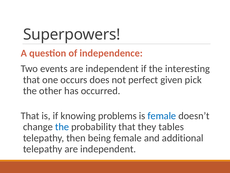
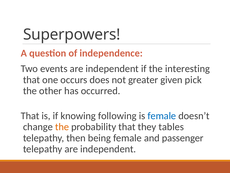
perfect: perfect -> greater
problems: problems -> following
the at (62, 127) colour: blue -> orange
additional: additional -> passenger
